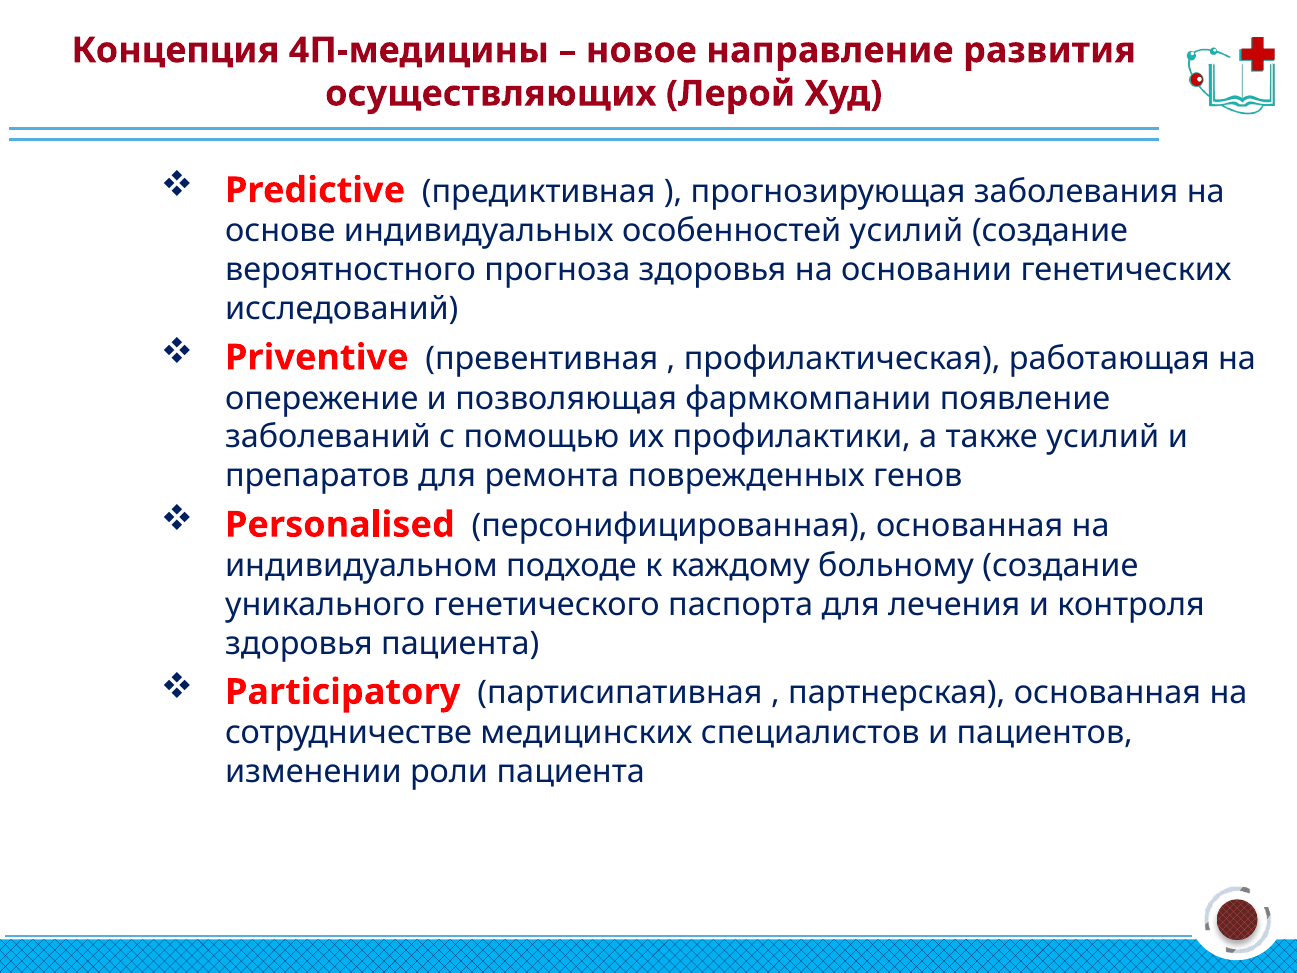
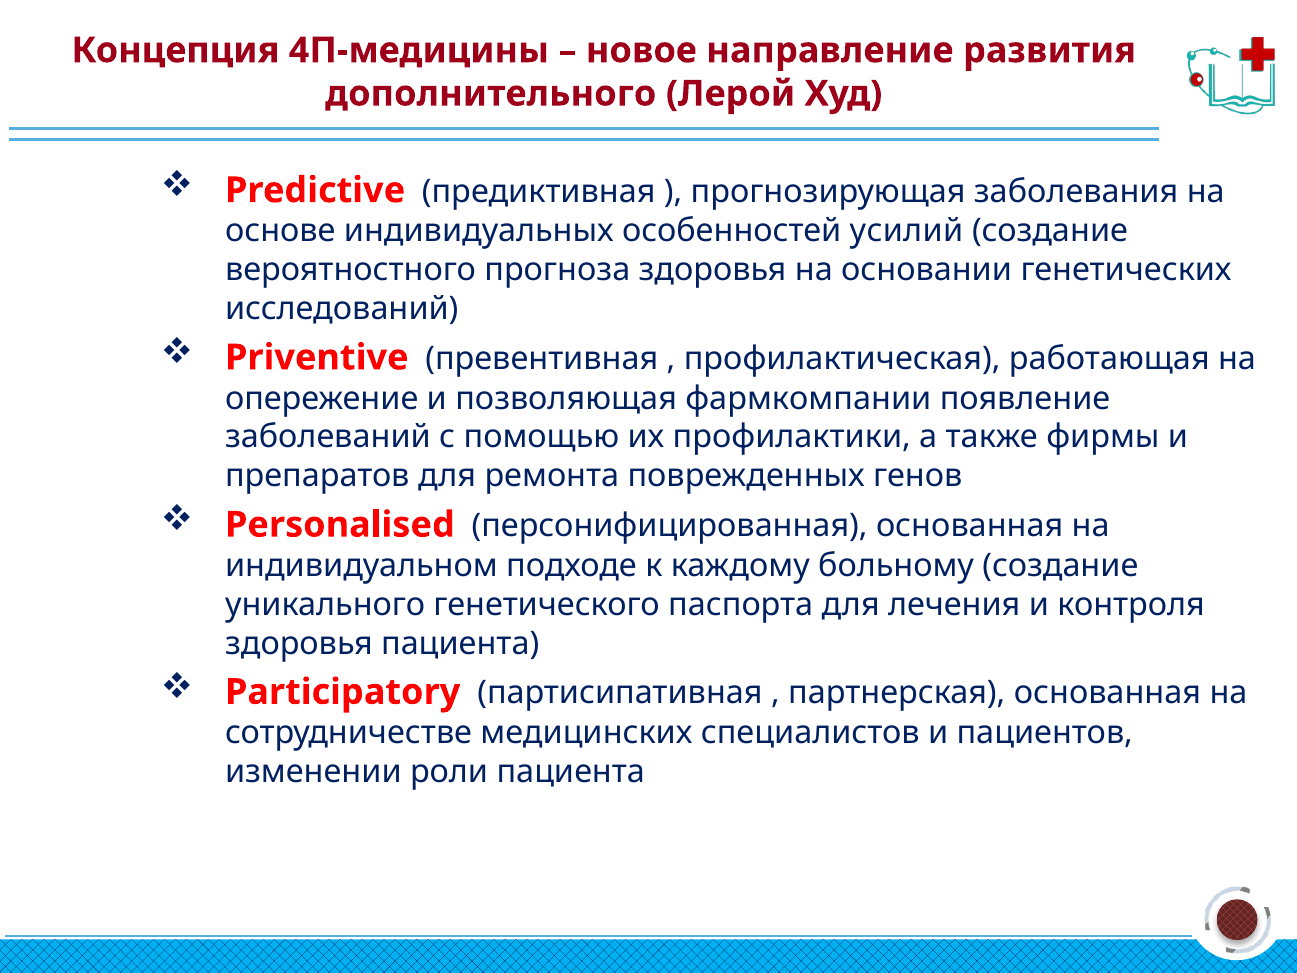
осуществляющих: осуществляющих -> дополнительного
также усилий: усилий -> фирмы
